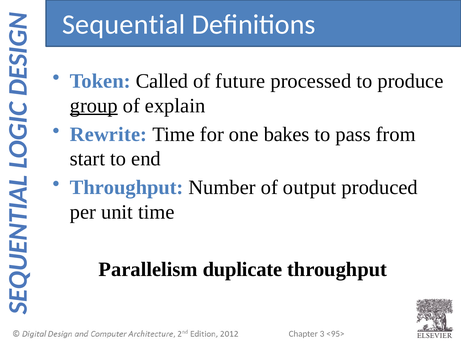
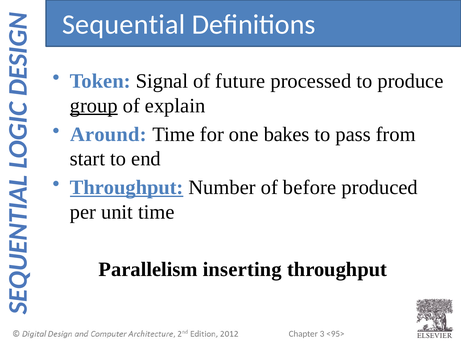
Called: Called -> Signal
Rewrite: Rewrite -> Around
Throughput at (127, 188) underline: none -> present
output: output -> before
duplicate: duplicate -> inserting
